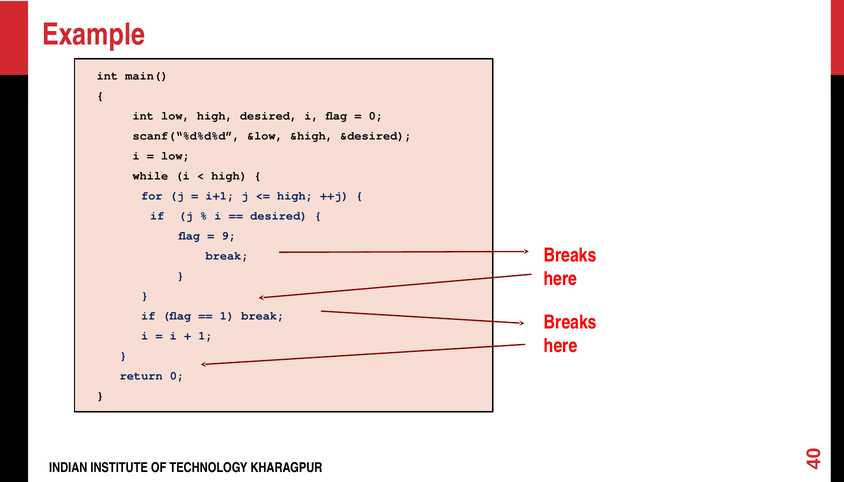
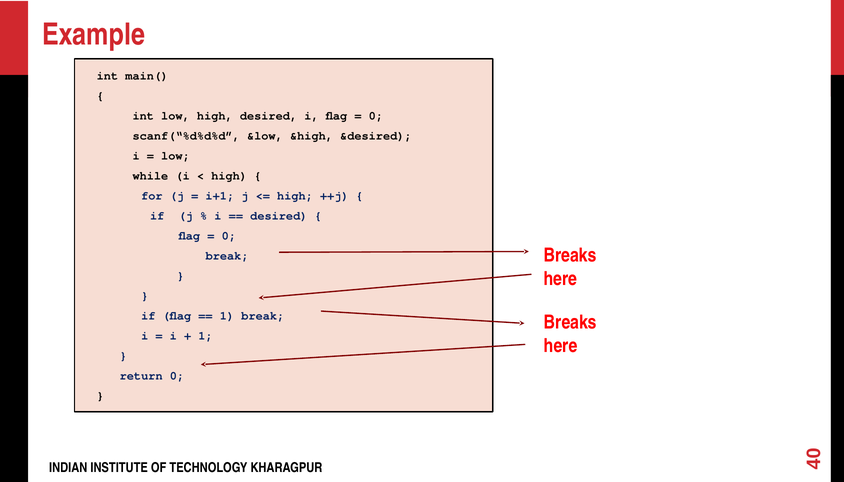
9 at (229, 236): 9 -> 0
